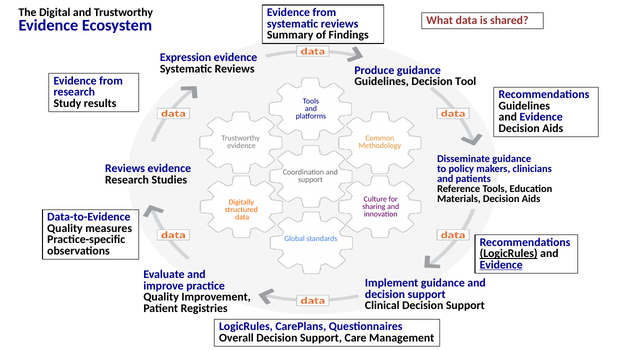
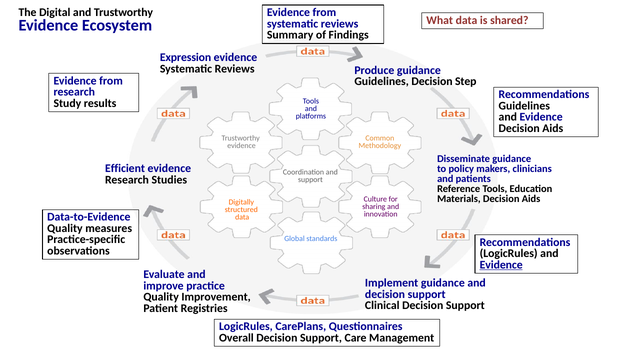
Tool: Tool -> Step
Reviews at (125, 169): Reviews -> Efficient
LogicRules at (509, 254) underline: present -> none
